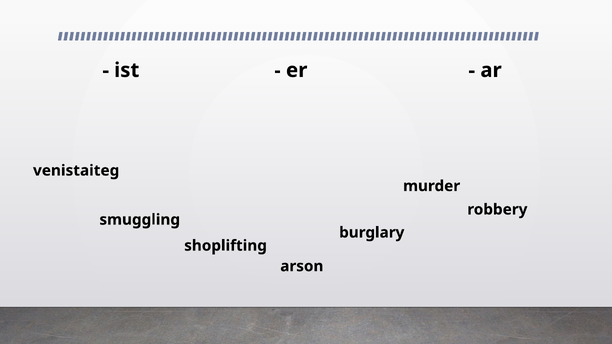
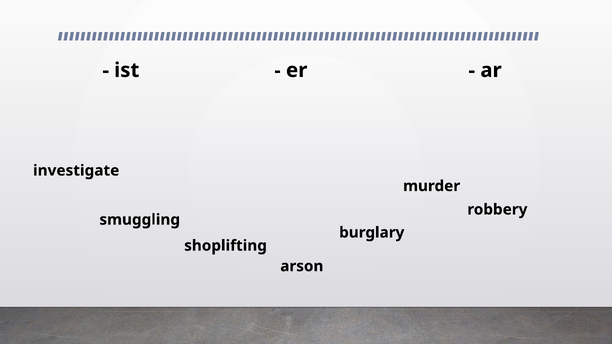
venistaiteg: venistaiteg -> investigate
